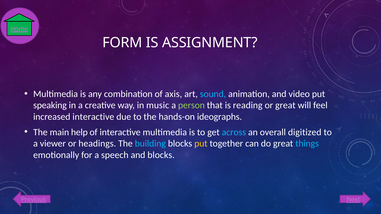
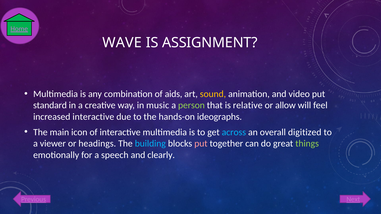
FORM: FORM -> WAVE
axis: axis -> aids
sound colour: light blue -> yellow
speaking: speaking -> standard
reading: reading -> relative
or great: great -> allow
help: help -> icon
put at (201, 144) colour: yellow -> pink
things colour: light blue -> light green
and blocks: blocks -> clearly
